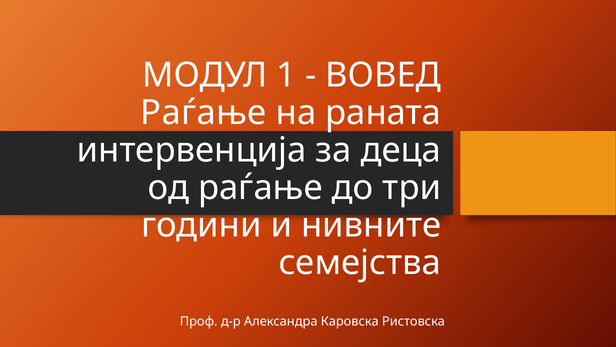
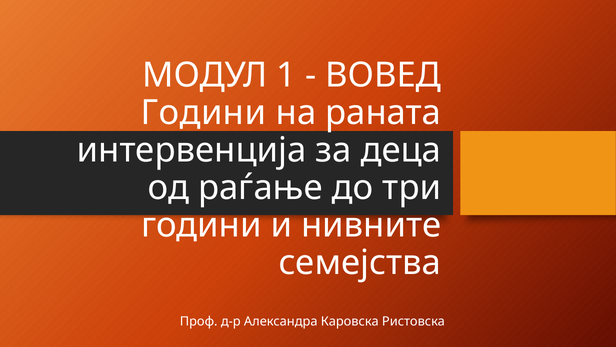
Раѓање at (203, 113): Раѓање -> Години
